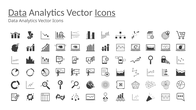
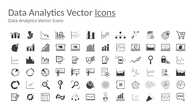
Data at (17, 13) underline: present -> none
